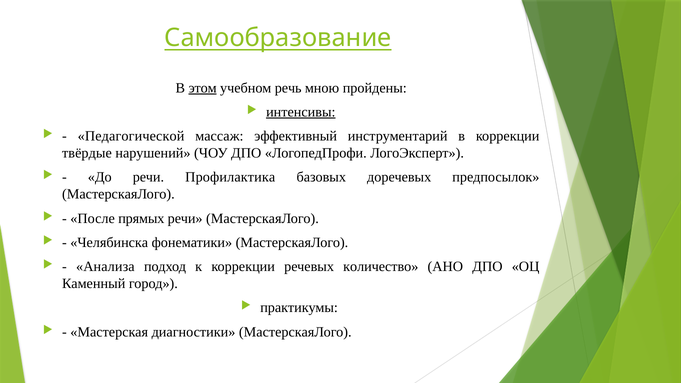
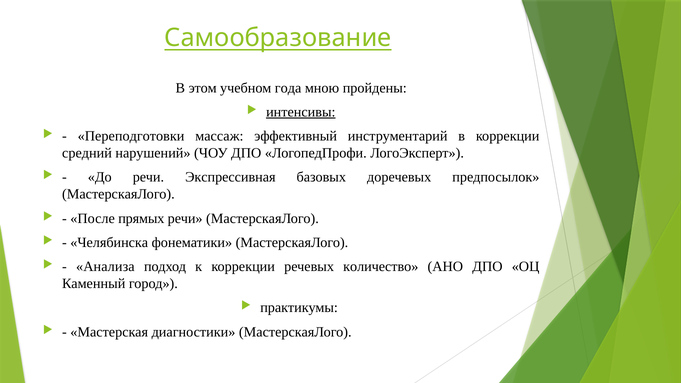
этом underline: present -> none
речь: речь -> года
Педагогической: Педагогической -> Переподготовки
твёрдые: твёрдые -> средний
Профилактика: Профилактика -> Экспрессивная
